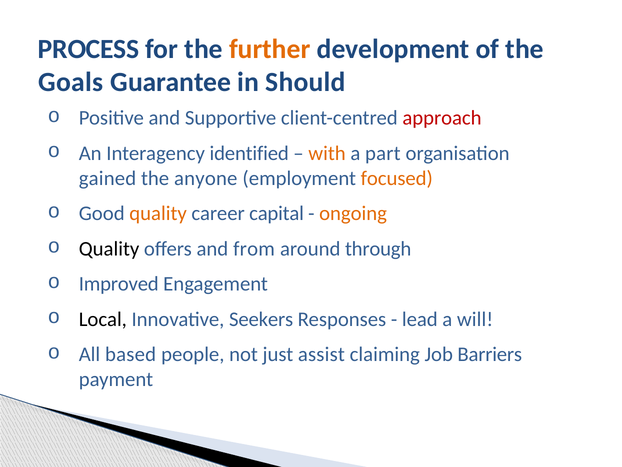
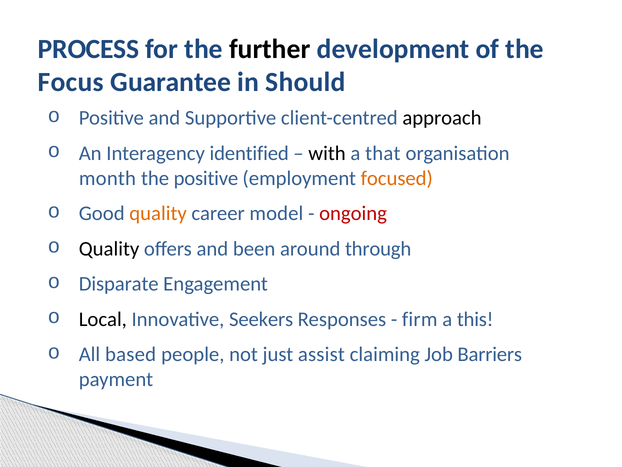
further colour: orange -> black
Goals: Goals -> Focus
approach colour: red -> black
with colour: orange -> black
part: part -> that
gained: gained -> month
the anyone: anyone -> positive
capital: capital -> model
ongoing colour: orange -> red
from: from -> been
Improved: Improved -> Disparate
lead: lead -> firm
will: will -> this
